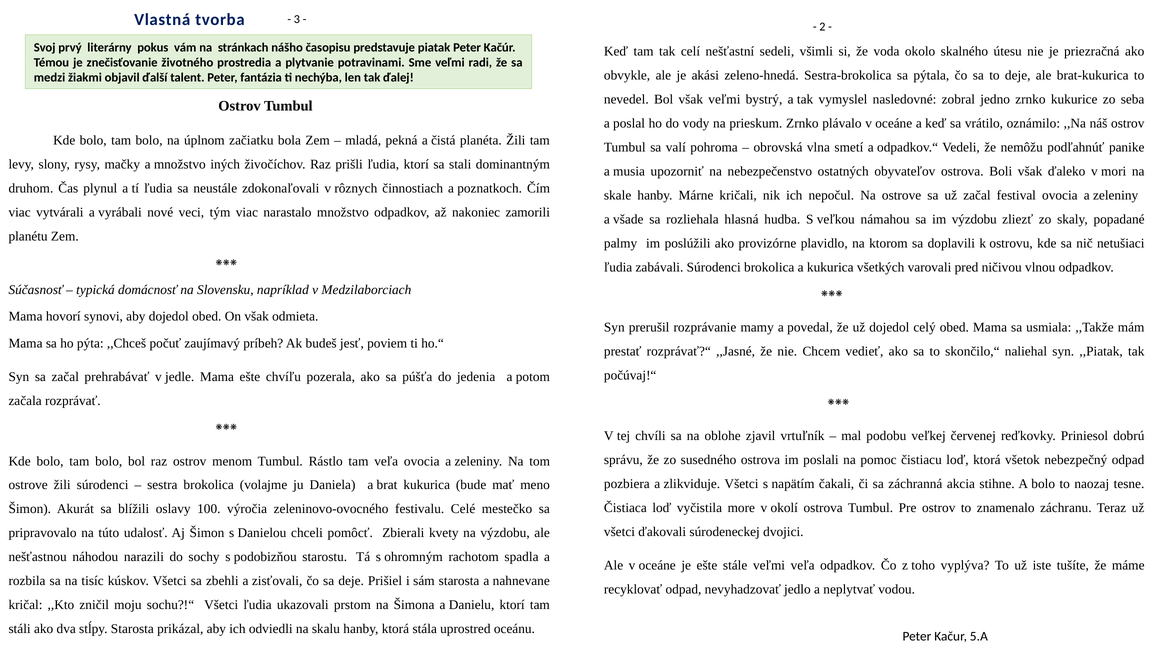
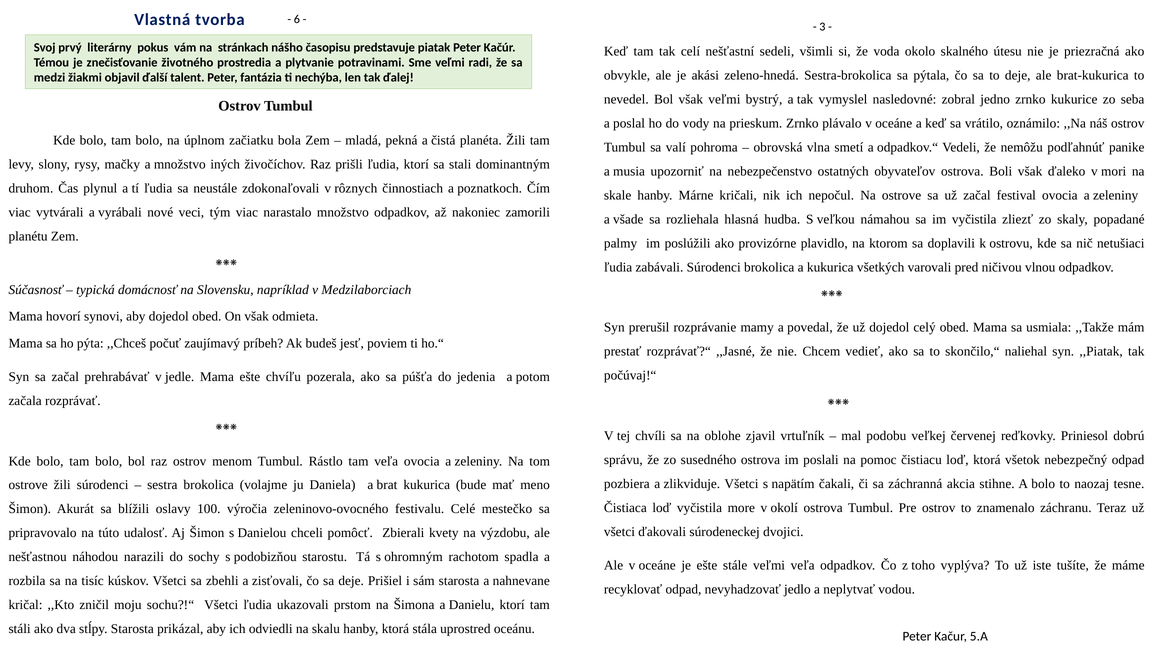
3: 3 -> 6
2: 2 -> 3
im výzdobu: výzdobu -> vyčistila
